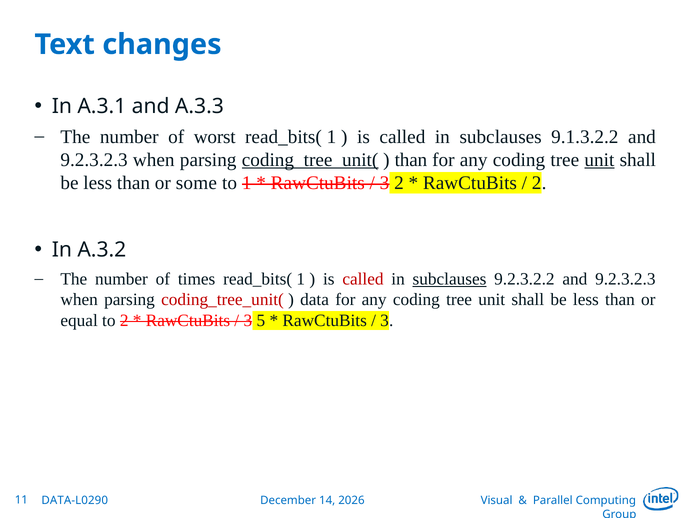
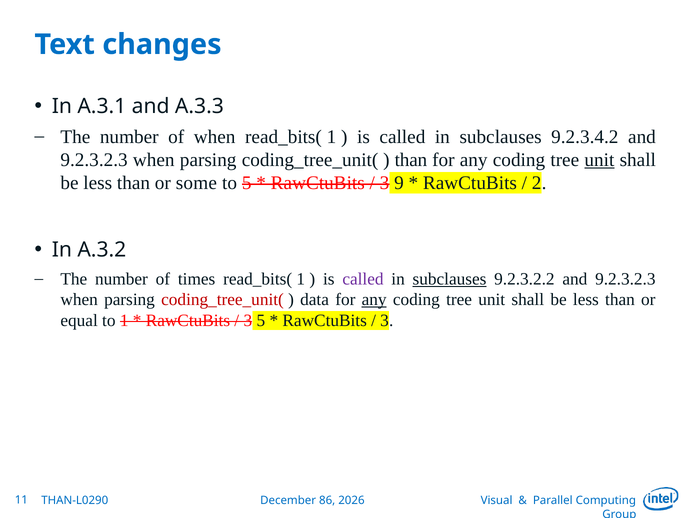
of worst: worst -> when
9.1.3.2.2: 9.1.3.2.2 -> 9.2.3.4.2
coding_tree_unit( at (310, 160) underline: present -> none
to 1: 1 -> 5
3 2: 2 -> 9
called at (363, 279) colour: red -> purple
any at (374, 300) underline: none -> present
to 2: 2 -> 1
DATA-L0290: DATA-L0290 -> THAN-L0290
14: 14 -> 86
